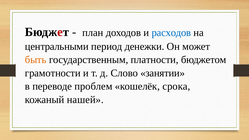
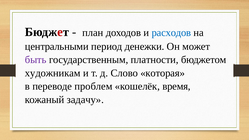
быть colour: orange -> purple
грамотности: грамотности -> художникам
занятии: занятии -> которая
срока: срока -> время
нашей: нашей -> задачу
